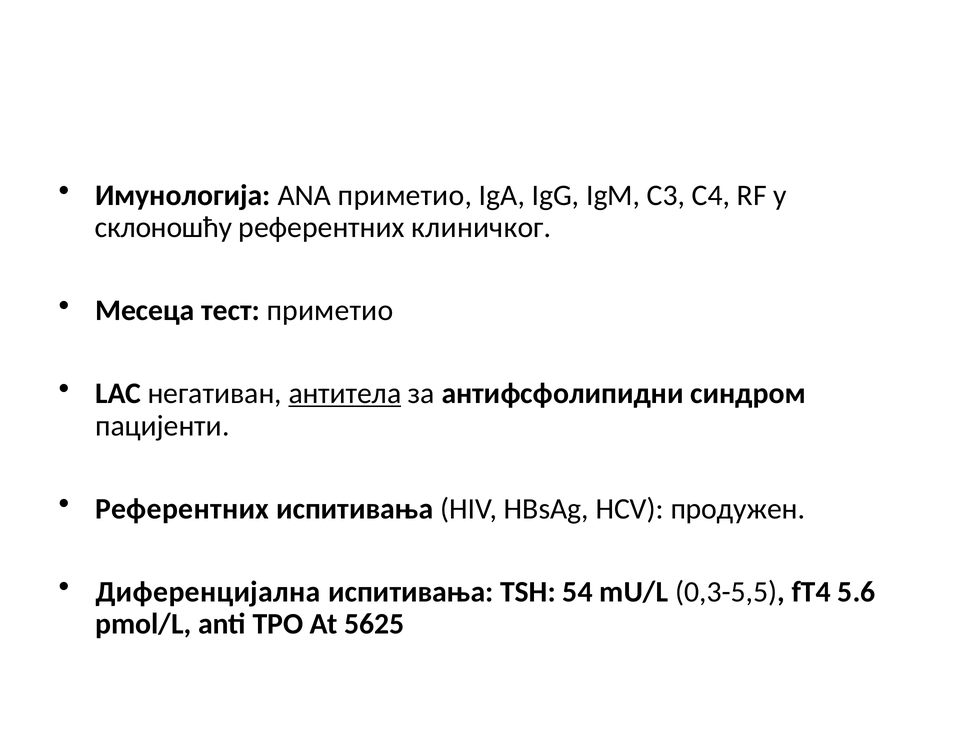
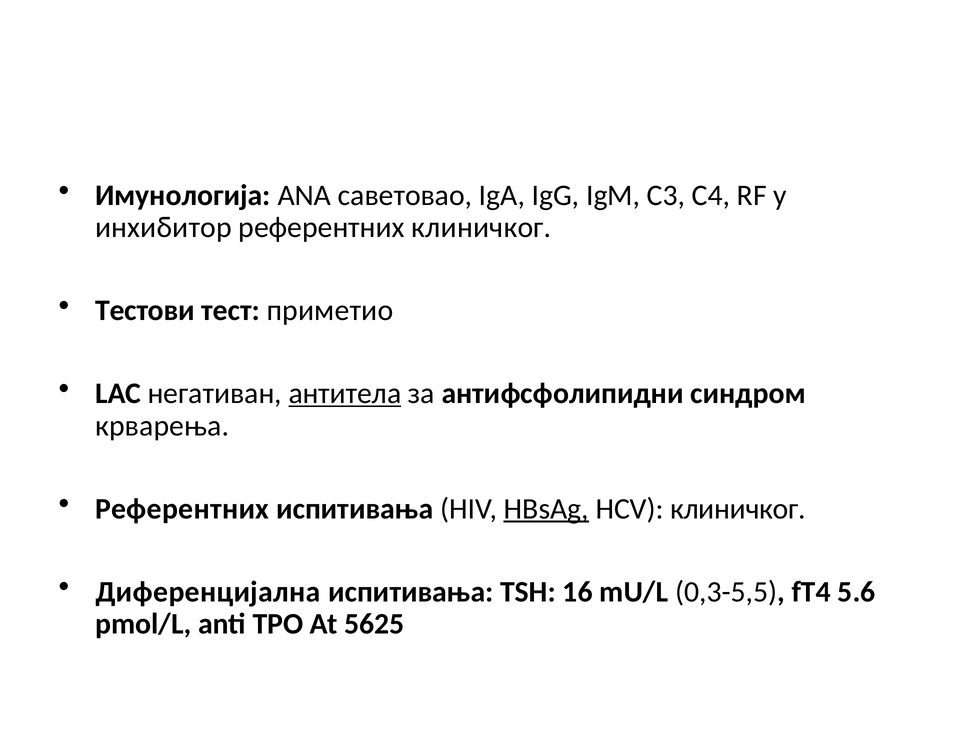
ANA приметио: приметио -> саветовао
склоношћу: склоношћу -> инхибитор
Месеца: Месеца -> Тестови
пацијенти: пацијенти -> крварења
HBsAg underline: none -> present
HCV продужен: продужен -> клиничког
54: 54 -> 16
